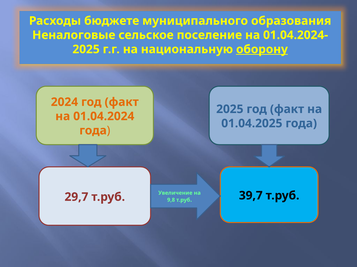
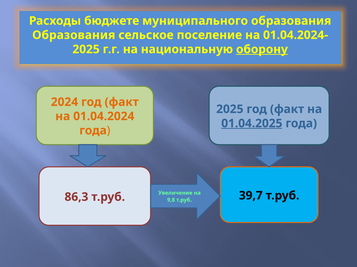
Неналоговые at (74, 35): Неналоговые -> Образования
01.04.2025 underline: none -> present
29,7: 29,7 -> 86,3
